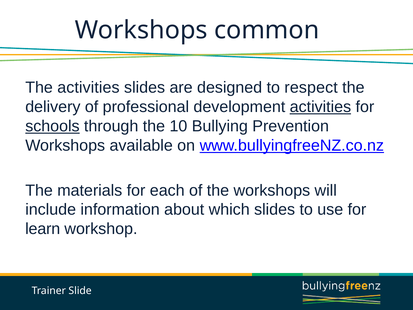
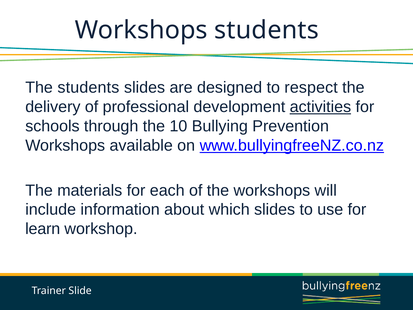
Workshops common: common -> students
The activities: activities -> students
schools underline: present -> none
